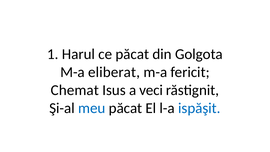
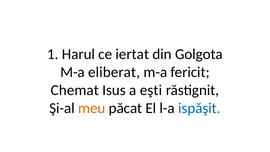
ce păcat: păcat -> iertat
veci: veci -> eşti
meu colour: blue -> orange
